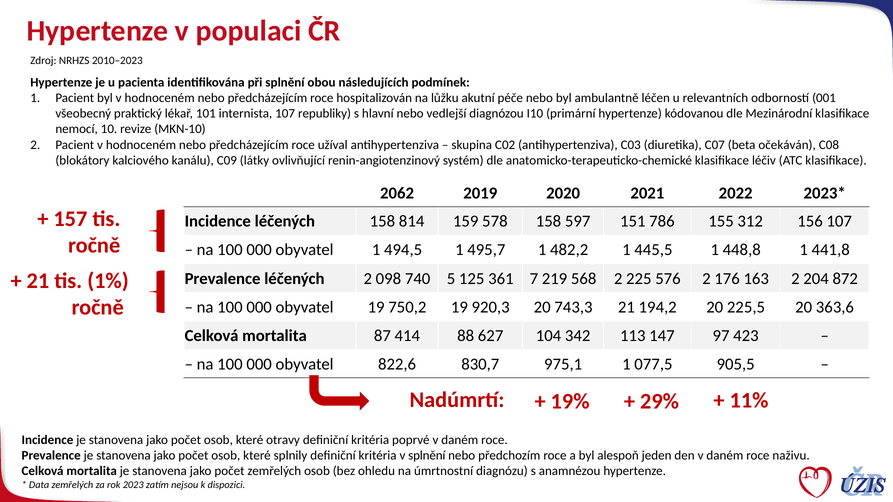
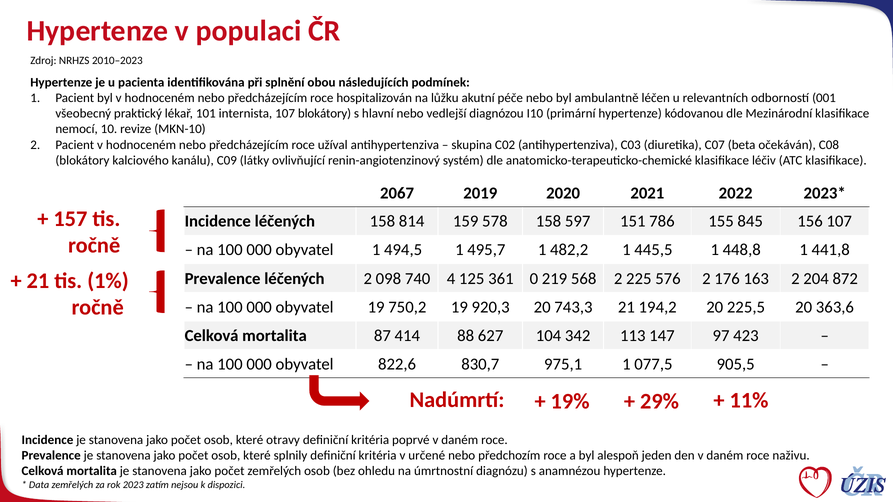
107 republiky: republiky -> blokátory
2062: 2062 -> 2067
312: 312 -> 845
5: 5 -> 4
7: 7 -> 0
v splnění: splnění -> určené
